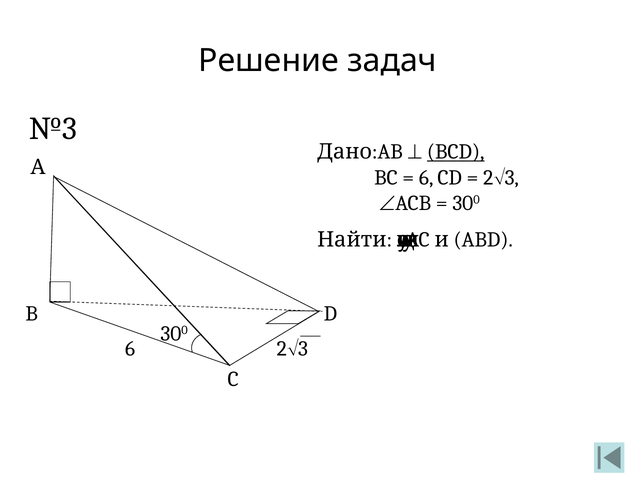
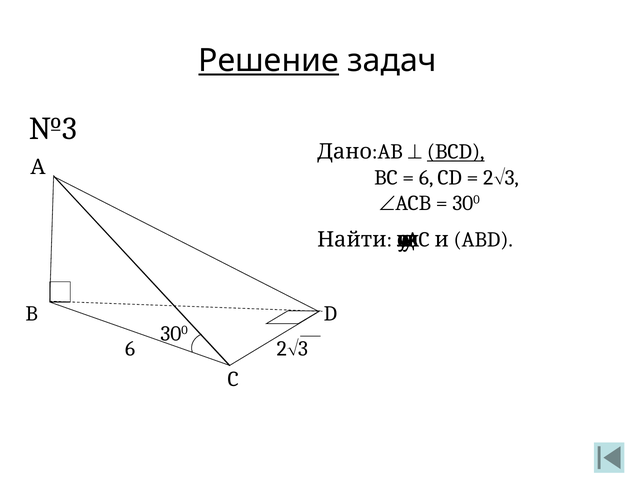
Решение underline: none -> present
